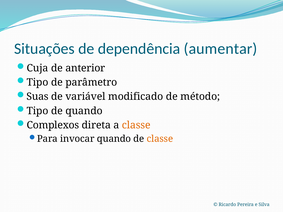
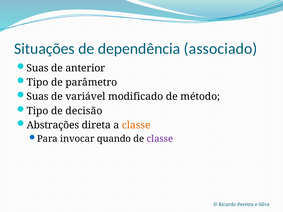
aumentar: aumentar -> associado
Cuja at (37, 68): Cuja -> Suas
de quando: quando -> decisão
Complexos: Complexos -> Abstrações
classe at (160, 139) colour: orange -> purple
